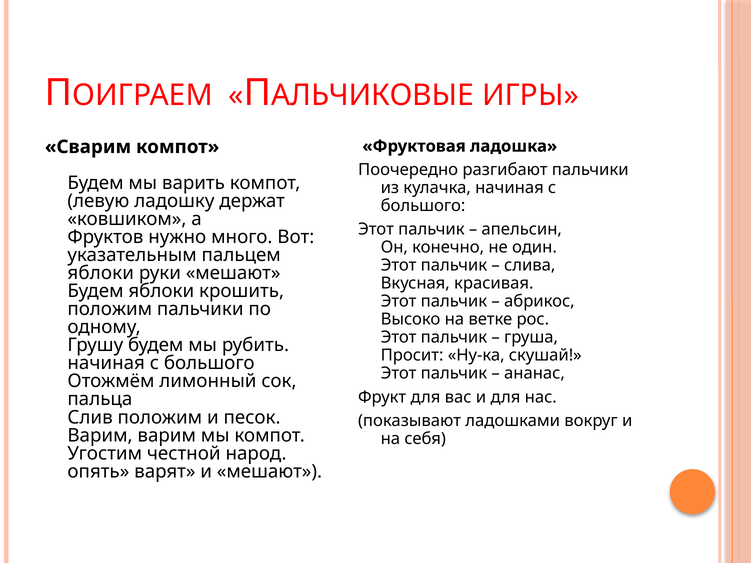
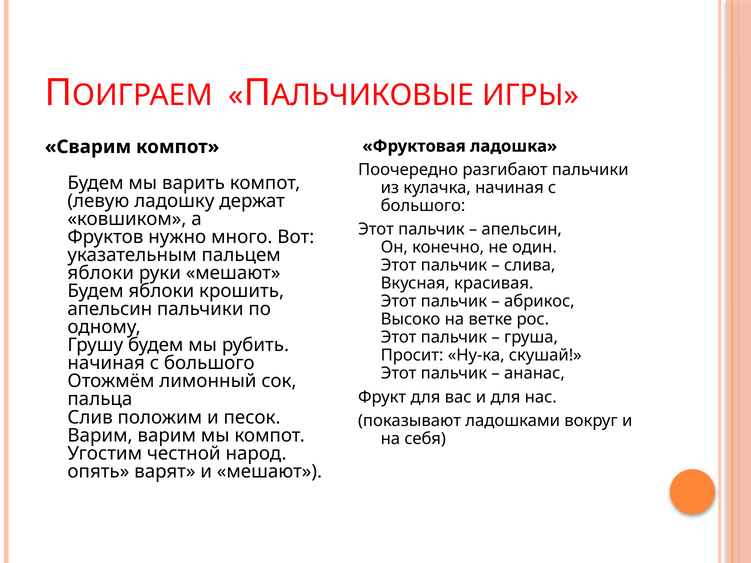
положим at (110, 309): положим -> апельсин
